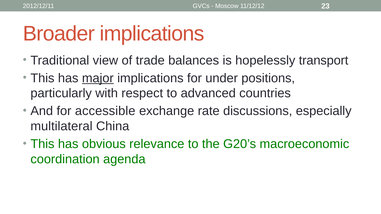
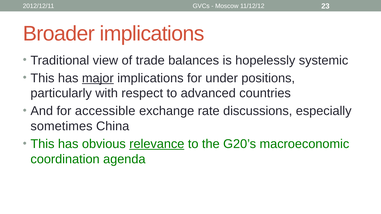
transport: transport -> systemic
multilateral: multilateral -> sometimes
relevance underline: none -> present
